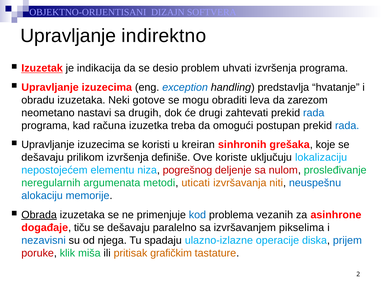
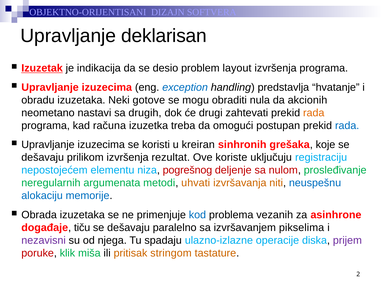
indirektno: indirektno -> deklarisan
uhvati: uhvati -> layout
leva: leva -> nula
zarezom: zarezom -> akcionih
rada at (314, 113) colour: blue -> orange
definiše: definiše -> rezultat
lokalizaciju: lokalizaciju -> registraciju
uticati: uticati -> uhvati
Obrada underline: present -> none
nezavisni colour: blue -> purple
prijem colour: blue -> purple
grafičkim: grafičkim -> stringom
